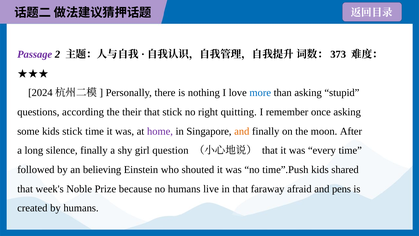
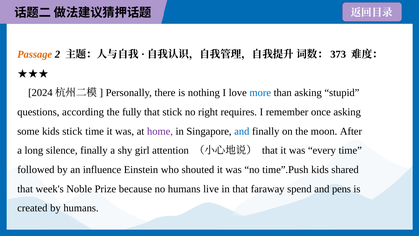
Passage colour: purple -> orange
their: their -> fully
quitting: quitting -> requires
and at (242, 131) colour: orange -> blue
question: question -> attention
believing: believing -> influence
afraid: afraid -> spend
